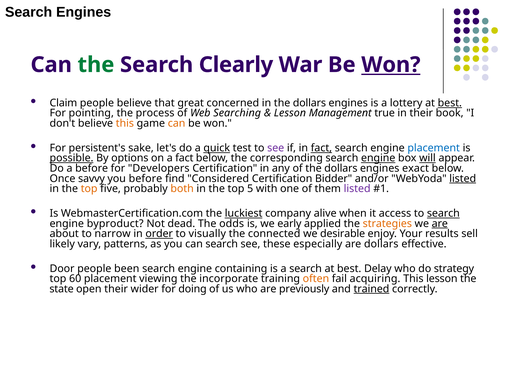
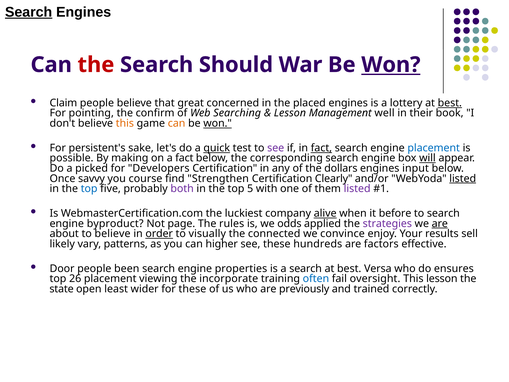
Search at (29, 12) underline: none -> present
the at (96, 65) colour: green -> red
Clearly: Clearly -> Should
in the dollars: dollars -> placed
process: process -> confirm
true: true -> well
won at (218, 123) underline: none -> present
possible underline: present -> none
options: options -> making
engine at (378, 158) underline: present -> none
a before: before -> picked
exact: exact -> input
you before: before -> course
Considered: Considered -> Strengthen
Bidder: Bidder -> Clearly
top at (89, 189) colour: orange -> blue
both colour: orange -> purple
luckiest underline: present -> none
alive underline: none -> present
access: access -> before
search at (443, 213) underline: present -> none
dead: dead -> page
odds: odds -> rules
early: early -> odds
strategies colour: orange -> purple
to narrow: narrow -> believe
desirable: desirable -> convince
can search: search -> higher
especially: especially -> hundreds
are dollars: dollars -> factors
containing: containing -> properties
Delay: Delay -> Versa
strategy: strategy -> ensures
60: 60 -> 26
often colour: orange -> blue
acquiring: acquiring -> oversight
open their: their -> least
for doing: doing -> these
trained underline: present -> none
